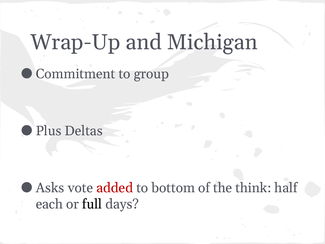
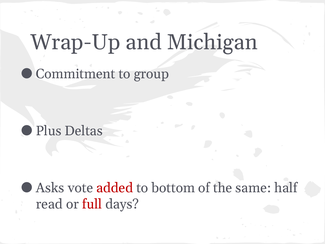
think: think -> same
each: each -> read
full colour: black -> red
